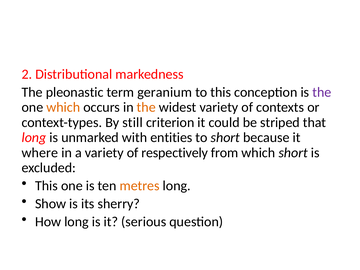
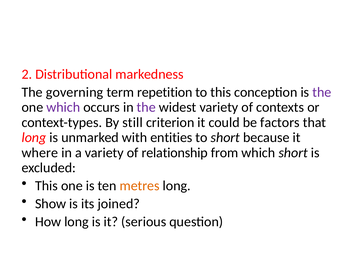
pleonastic: pleonastic -> governing
geranium: geranium -> repetition
which at (63, 107) colour: orange -> purple
the at (146, 107) colour: orange -> purple
striped: striped -> factors
respectively: respectively -> relationship
sherry: sherry -> joined
